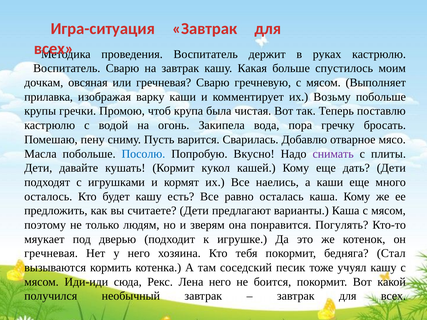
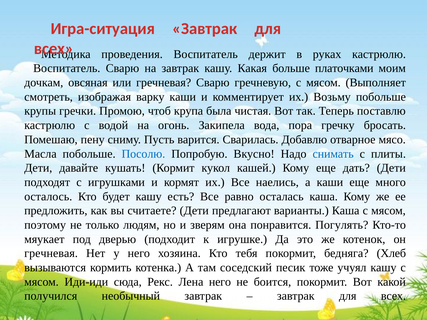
спустилось: спустилось -> платочками
прилавка: прилавка -> смотреть
снимать colour: purple -> blue
Стал: Стал -> Хлеб
